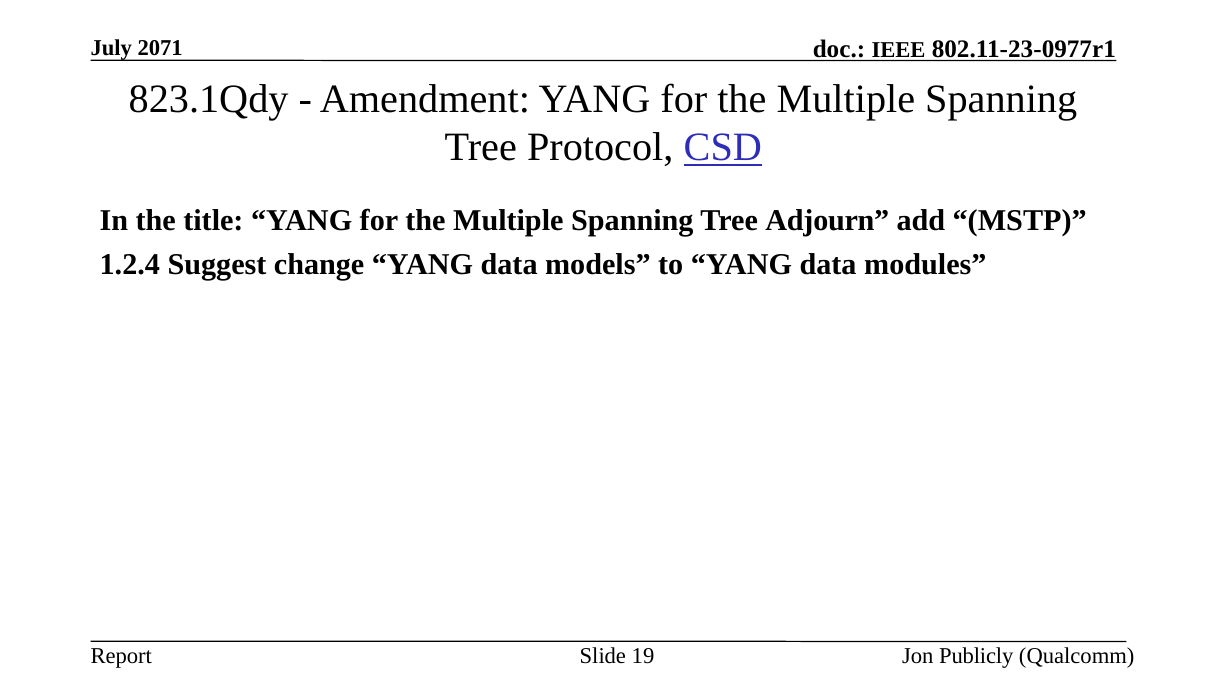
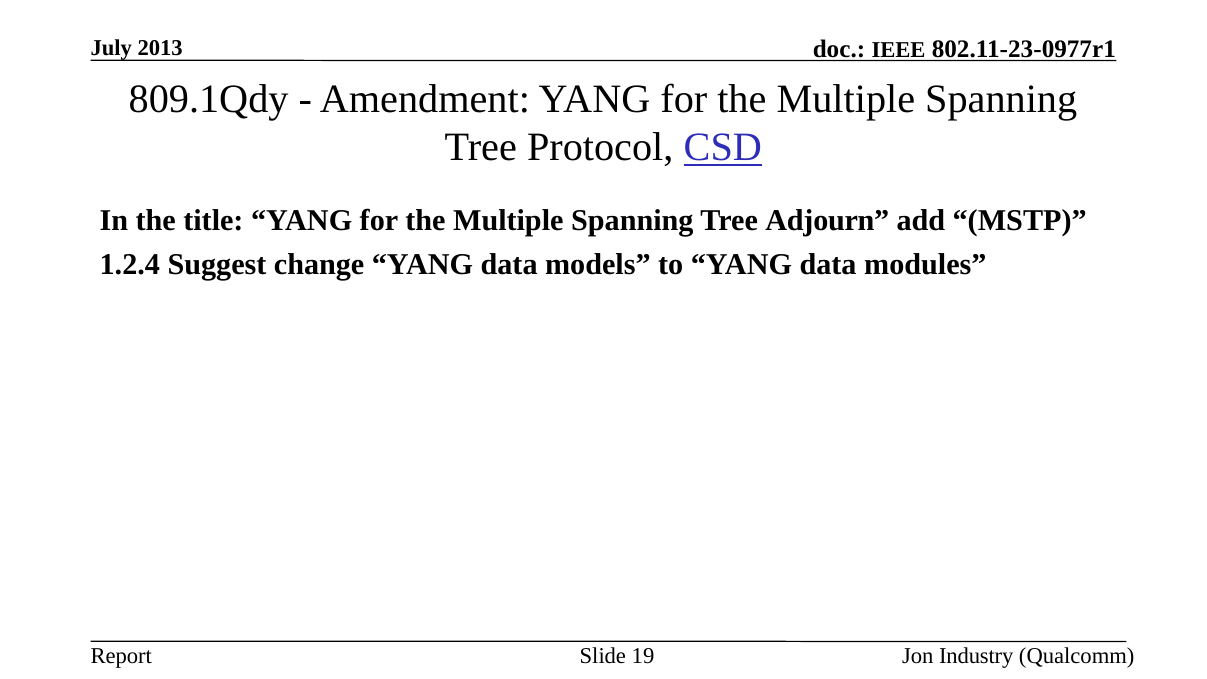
2071: 2071 -> 2013
823.1Qdy: 823.1Qdy -> 809.1Qdy
Publicly: Publicly -> Industry
